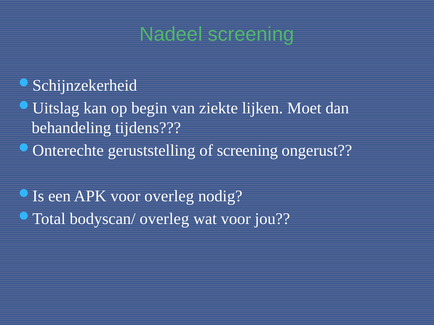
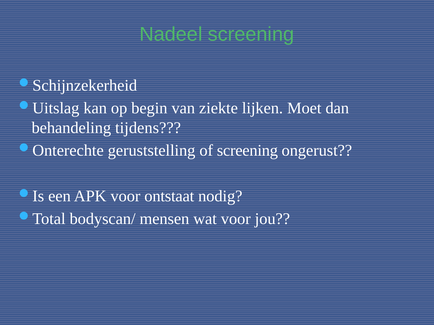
voor overleg: overleg -> ontstaat
bodyscan/ overleg: overleg -> mensen
